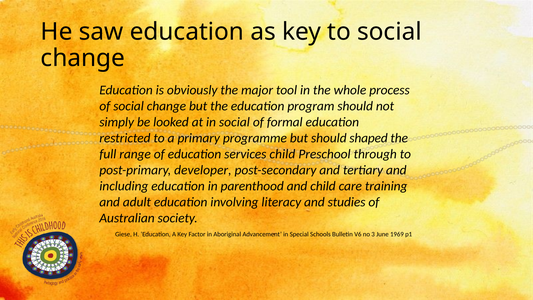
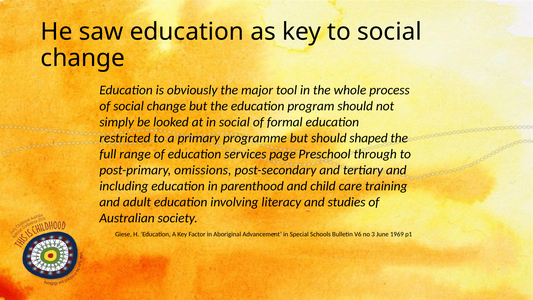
services child: child -> page
developer: developer -> omissions
